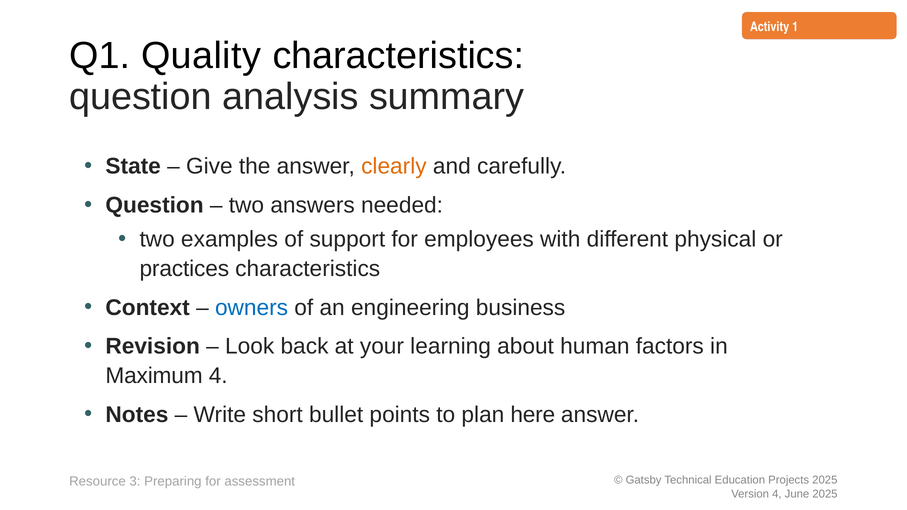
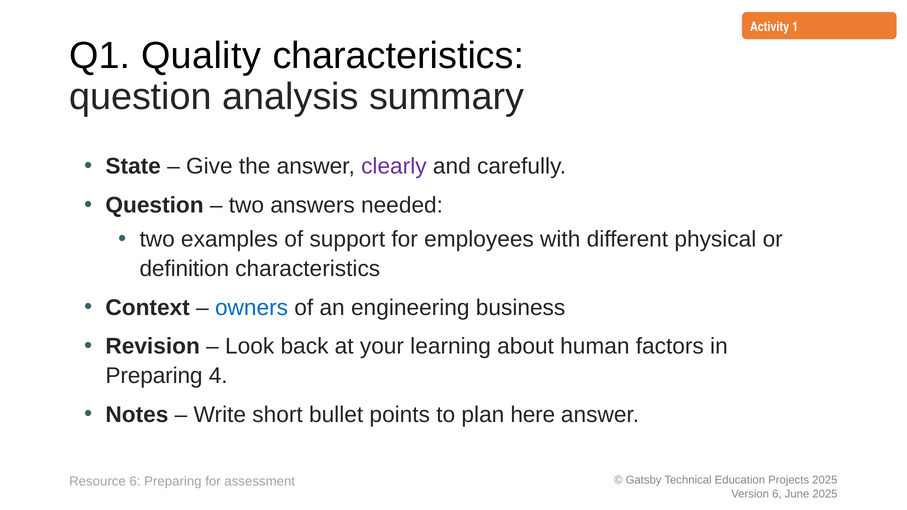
clearly colour: orange -> purple
practices: practices -> definition
Maximum at (154, 376): Maximum -> Preparing
Resource 3: 3 -> 6
4 at (777, 494): 4 -> 6
